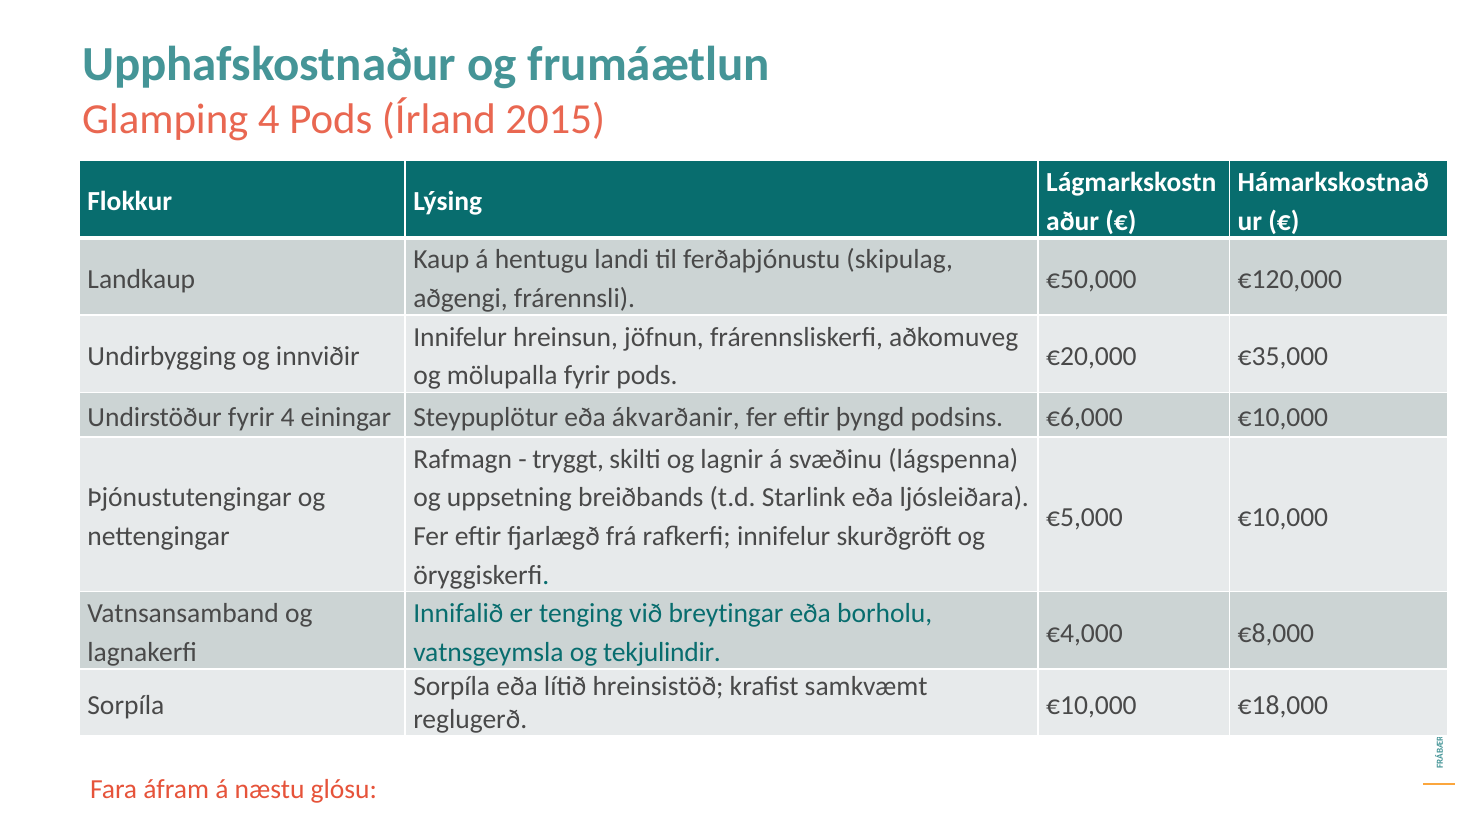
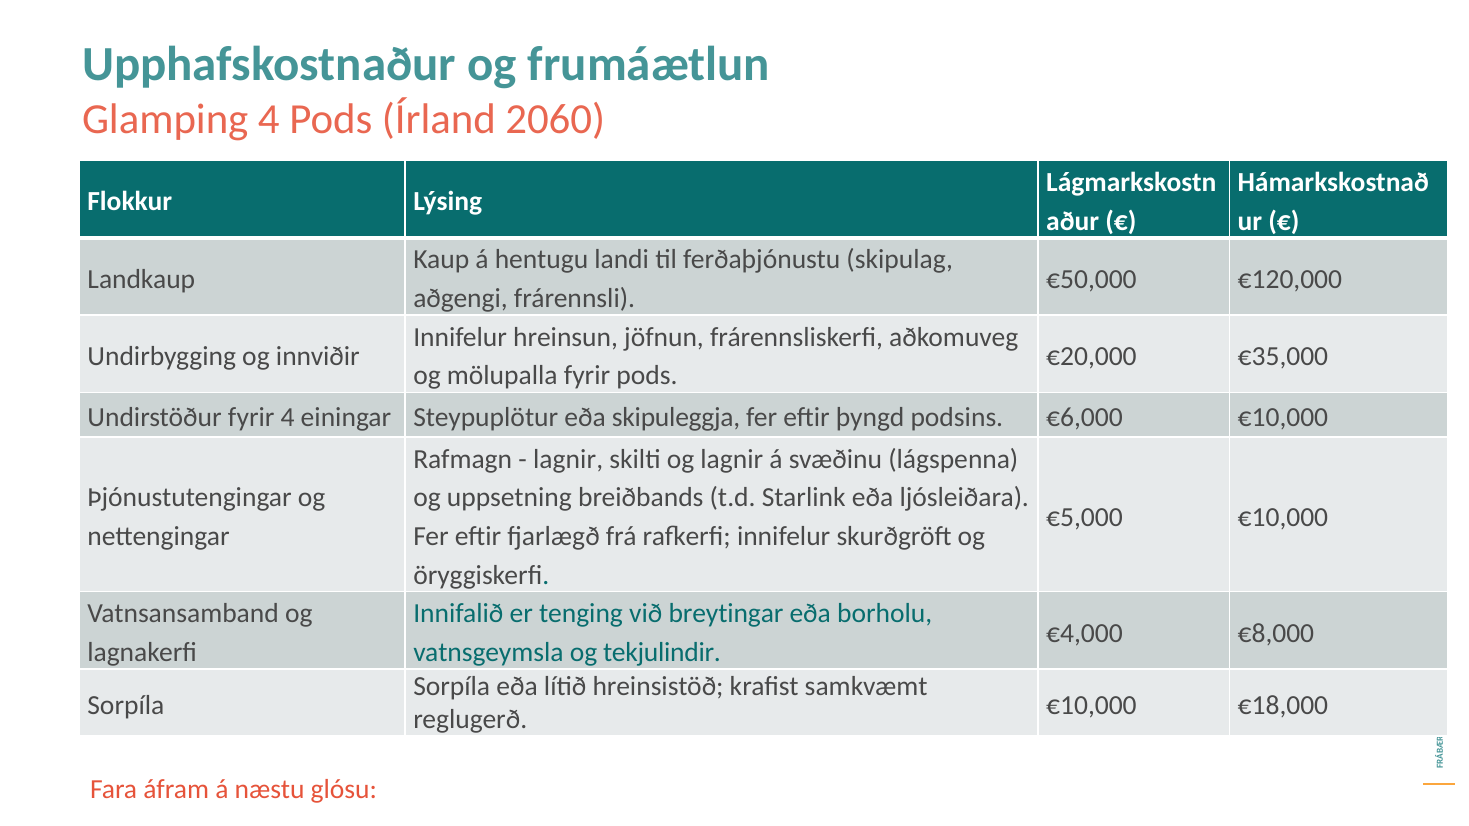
2015: 2015 -> 2060
ákvarðanir: ákvarðanir -> skipuleggja
tryggt at (568, 459): tryggt -> lagnir
